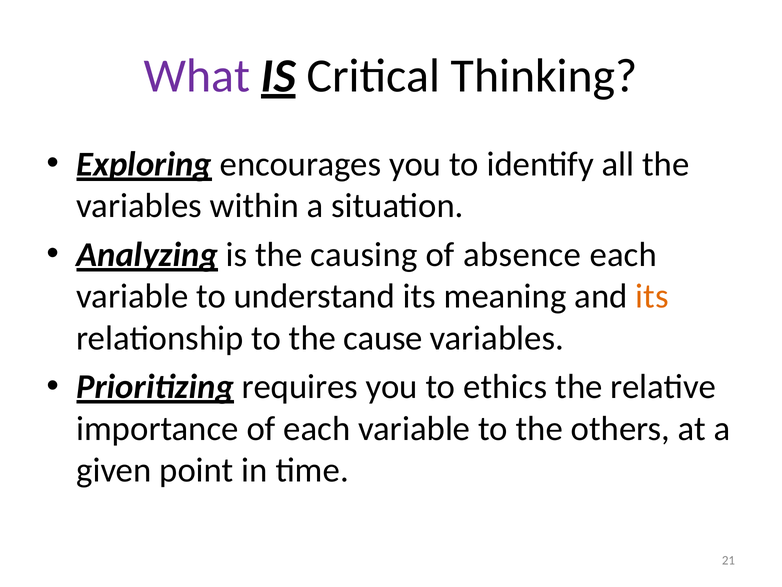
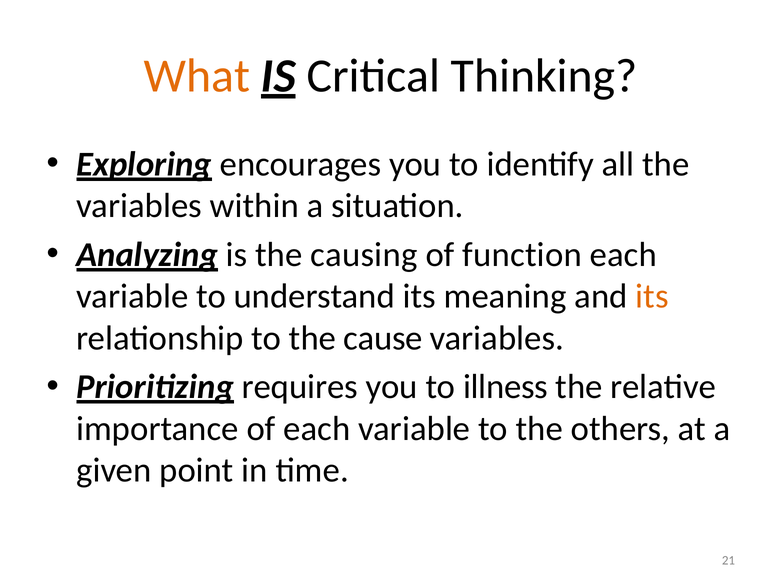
What colour: purple -> orange
absence: absence -> function
ethics: ethics -> illness
